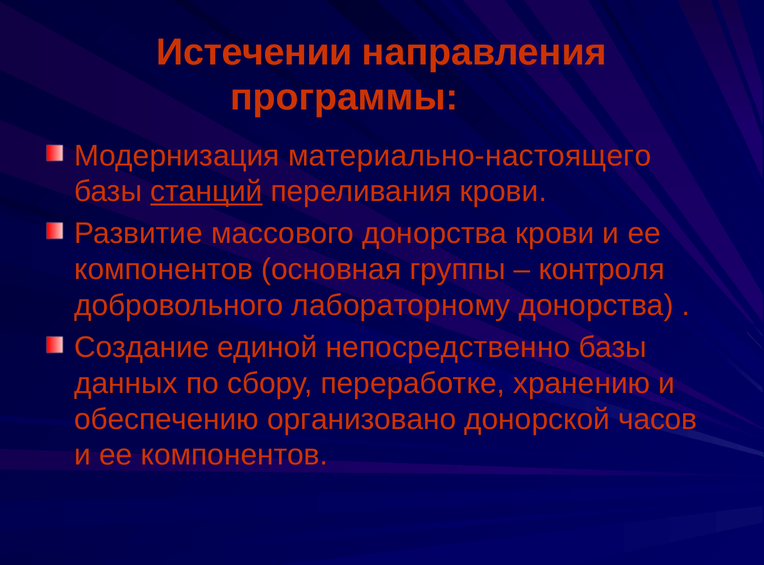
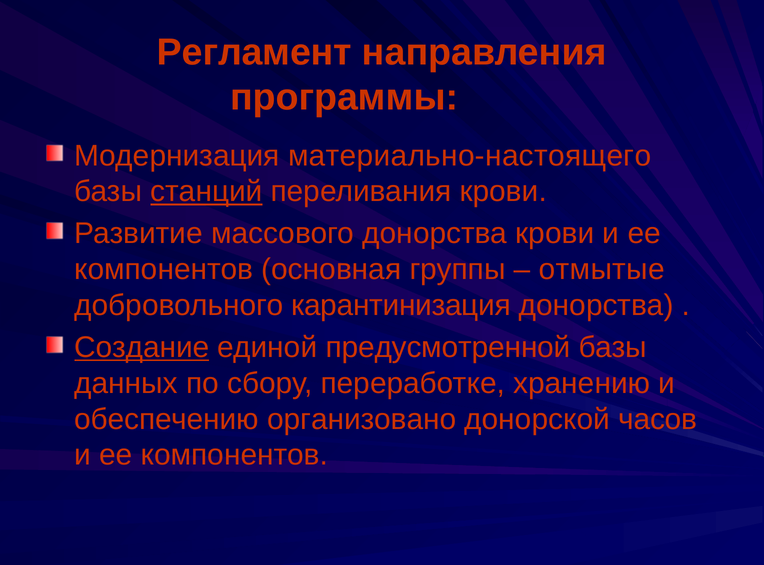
Истечении: Истечении -> Регламент
контроля: контроля -> отмытые
лабораторному: лабораторному -> карантинизация
Создание underline: none -> present
непосредственно: непосредственно -> предусмотренной
